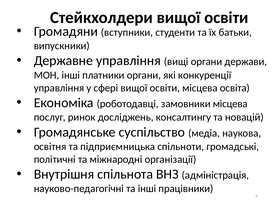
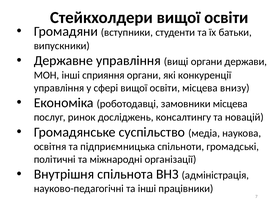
платники: платники -> сприяння
освіта: освіта -> внизу
